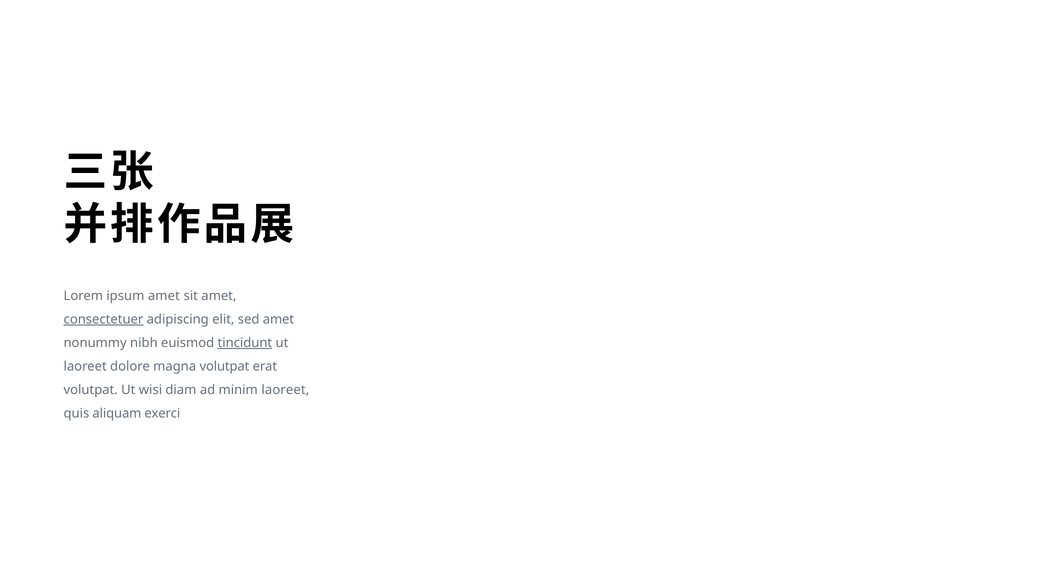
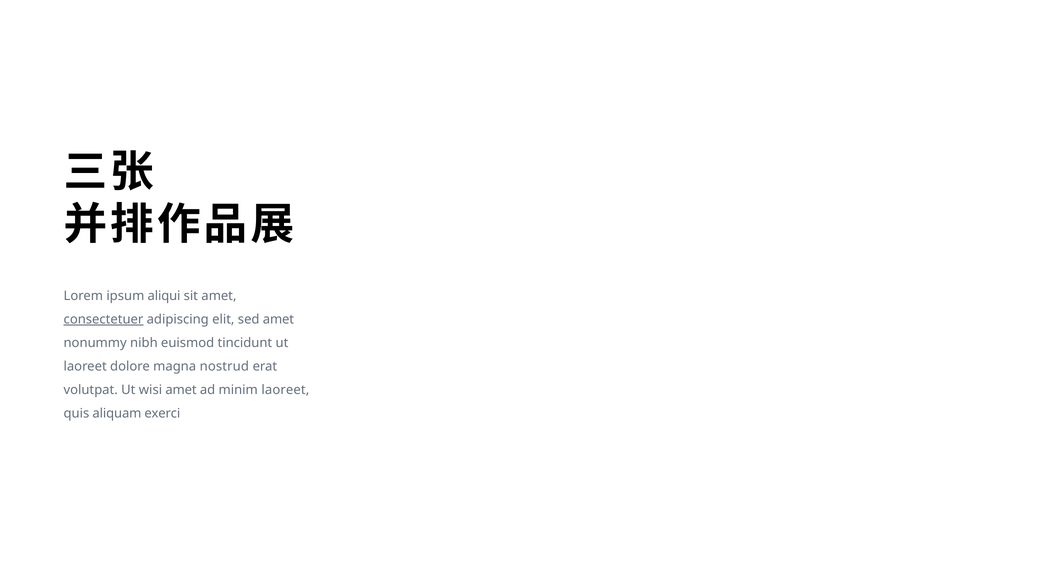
ipsum amet: amet -> aliqui
tincidunt underline: present -> none
magna volutpat: volutpat -> nostrud
wisi diam: diam -> amet
